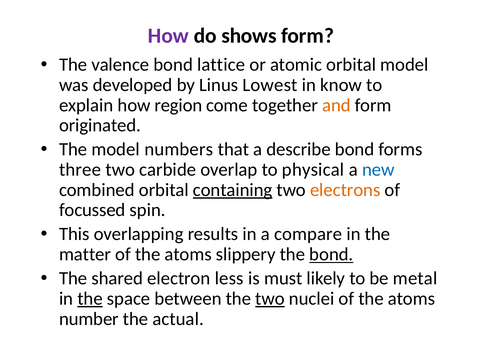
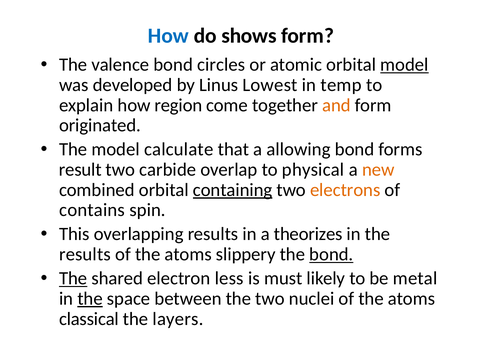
How at (168, 36) colour: purple -> blue
lattice: lattice -> circles
model at (404, 65) underline: none -> present
know: know -> temp
numbers: numbers -> calculate
describe: describe -> allowing
three: three -> result
new colour: blue -> orange
focussed: focussed -> contains
compare: compare -> theorizes
matter at (85, 254): matter -> results
The at (73, 278) underline: none -> present
two at (270, 298) underline: present -> none
number: number -> classical
actual: actual -> layers
